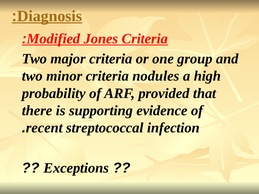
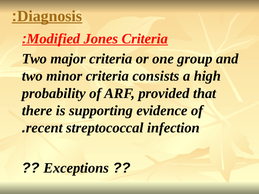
nodules: nodules -> consists
